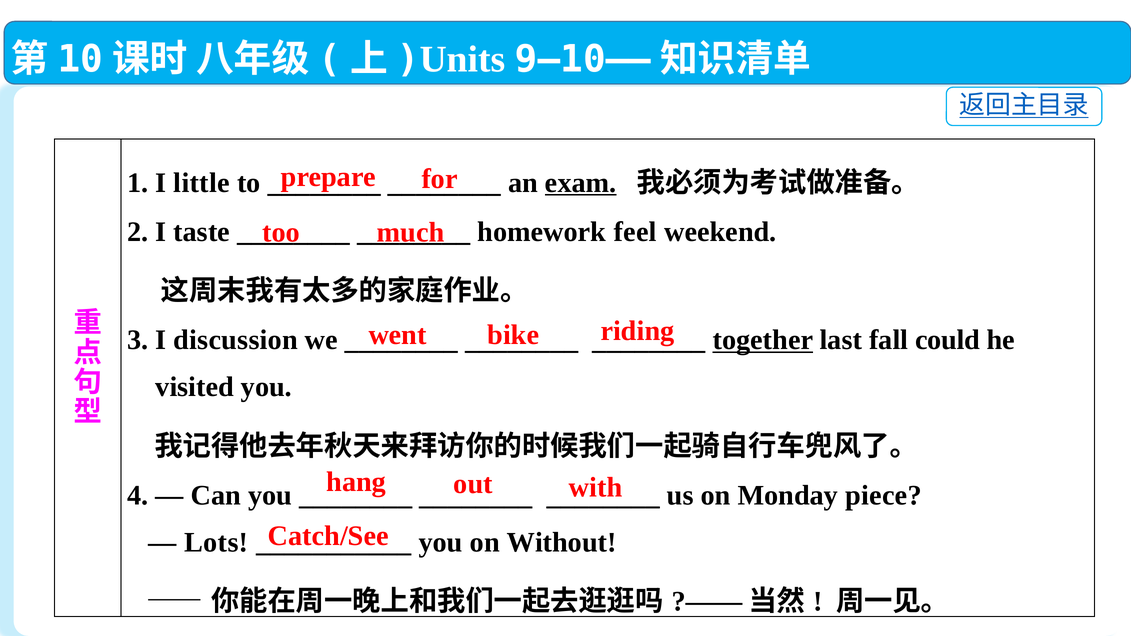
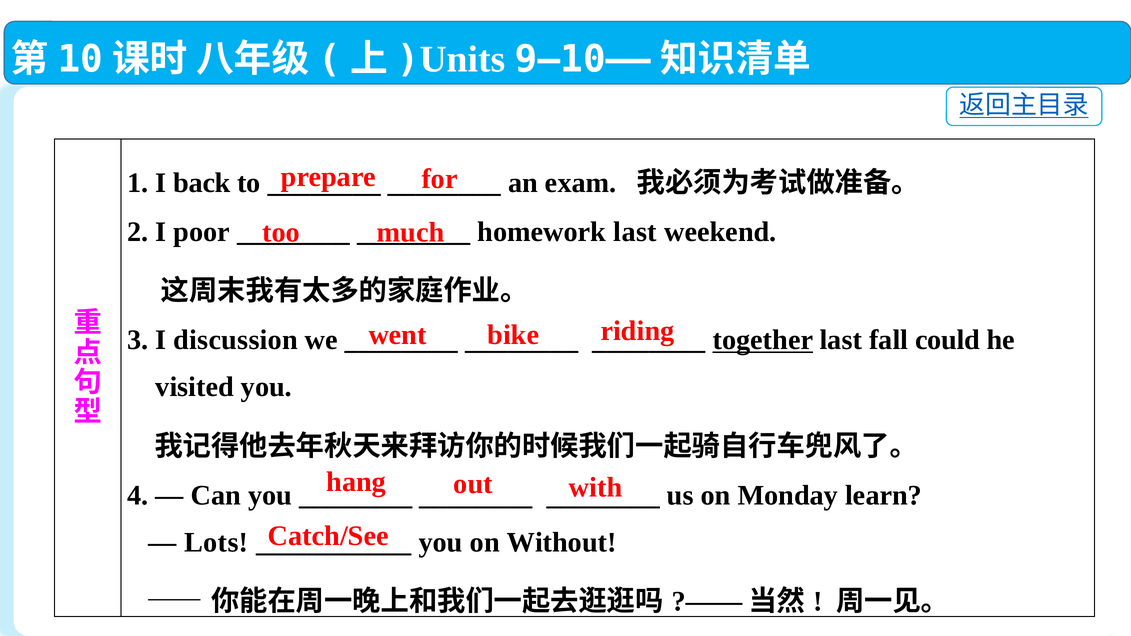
little: little -> back
exam underline: present -> none
taste: taste -> poor
homework feel: feel -> last
piece: piece -> learn
